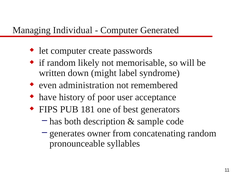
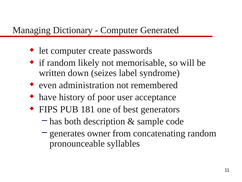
Individual: Individual -> Dictionary
might: might -> seizes
